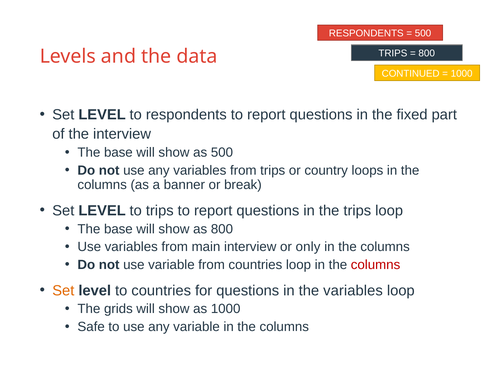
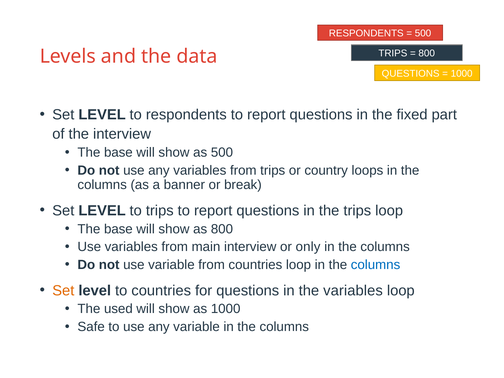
CONTINUED at (411, 73): CONTINUED -> QUESTIONS
columns at (376, 265) colour: red -> blue
grids: grids -> used
